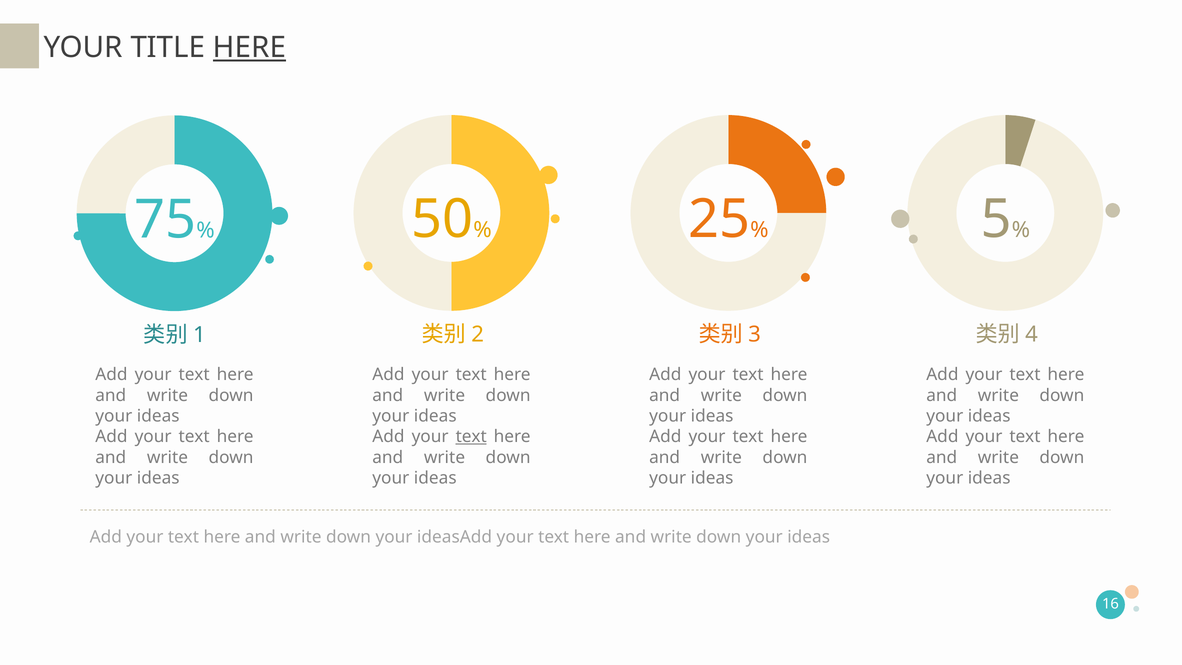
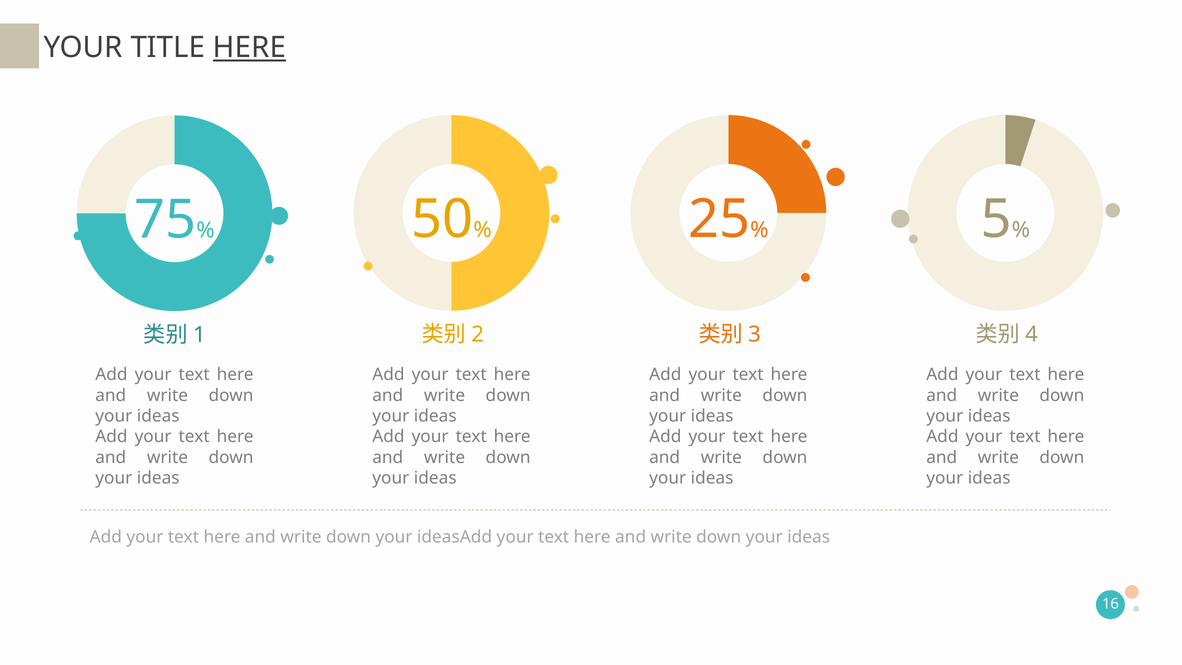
text at (471, 437) underline: present -> none
